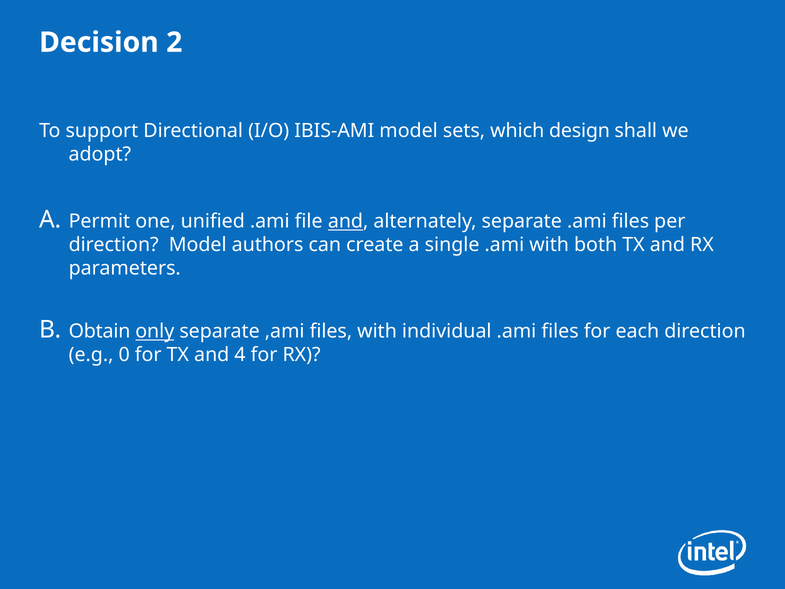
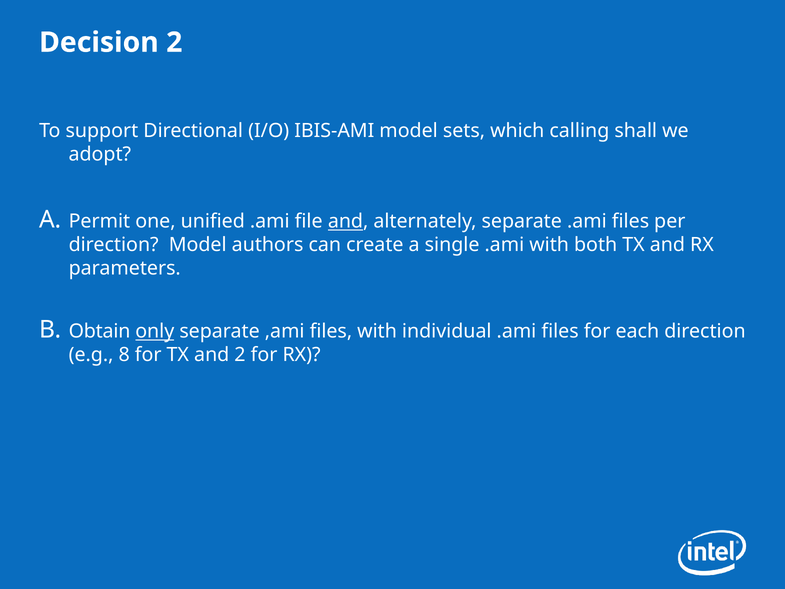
design: design -> calling
0: 0 -> 8
and 4: 4 -> 2
